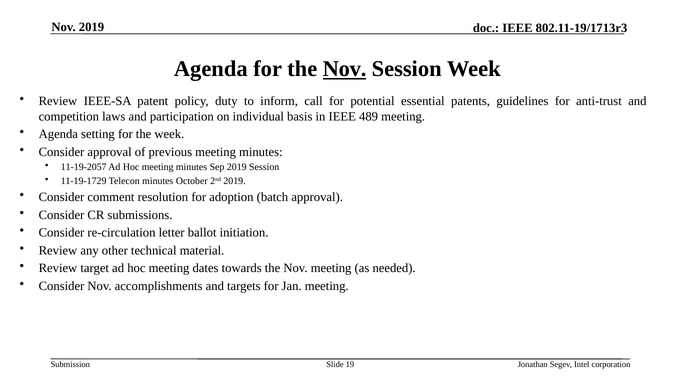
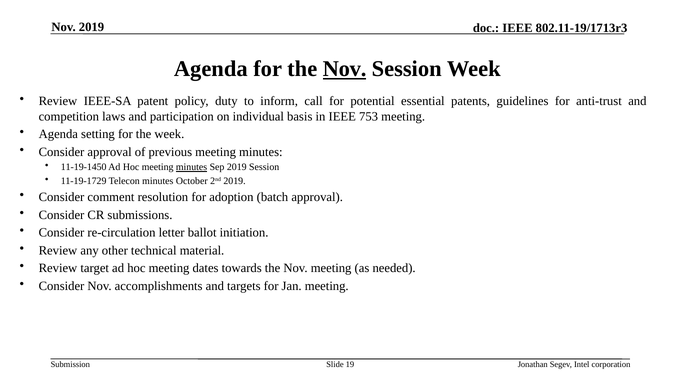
489: 489 -> 753
11-19-2057: 11-19-2057 -> 11-19-1450
minutes at (192, 167) underline: none -> present
